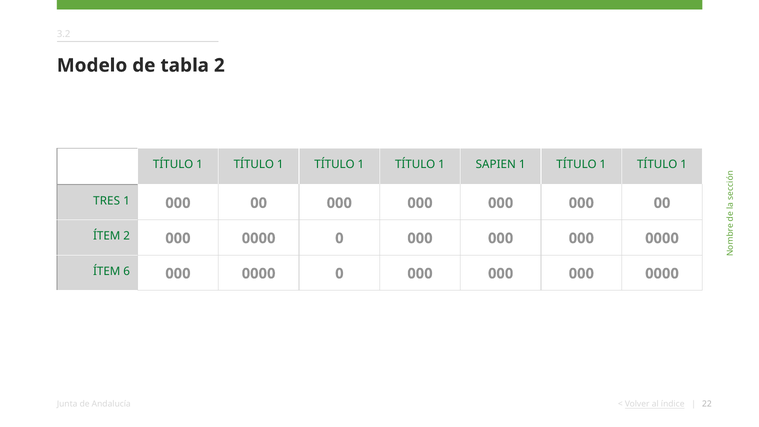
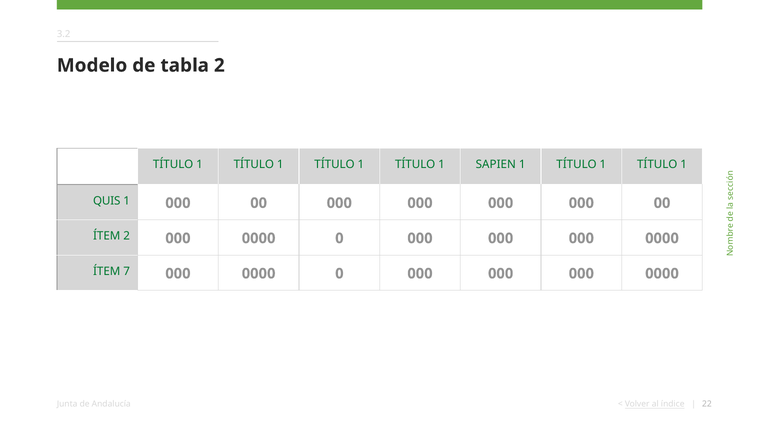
TRES: TRES -> QUIS
6: 6 -> 7
